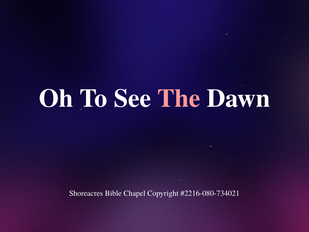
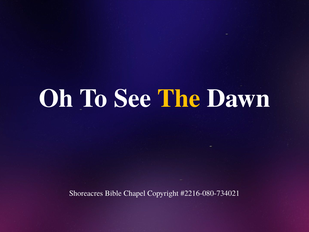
The colour: pink -> yellow
